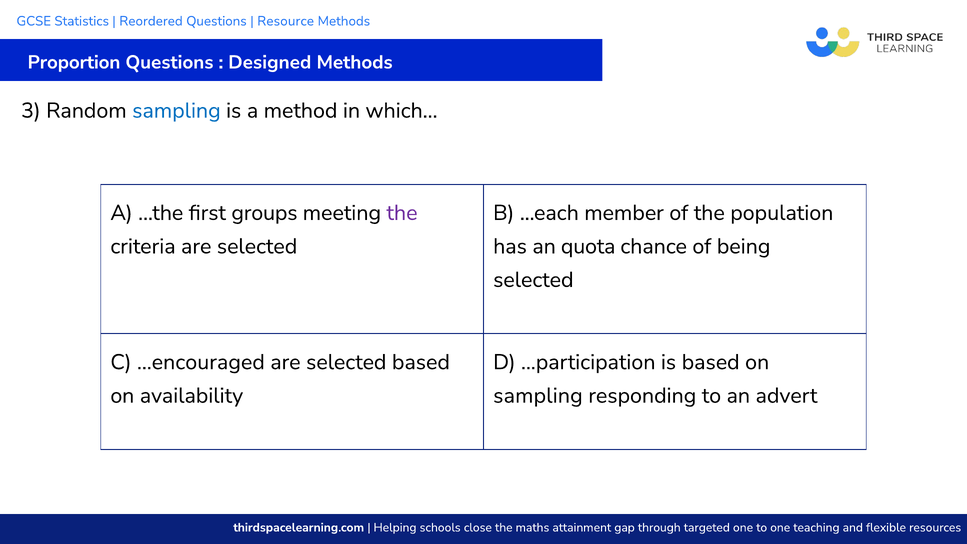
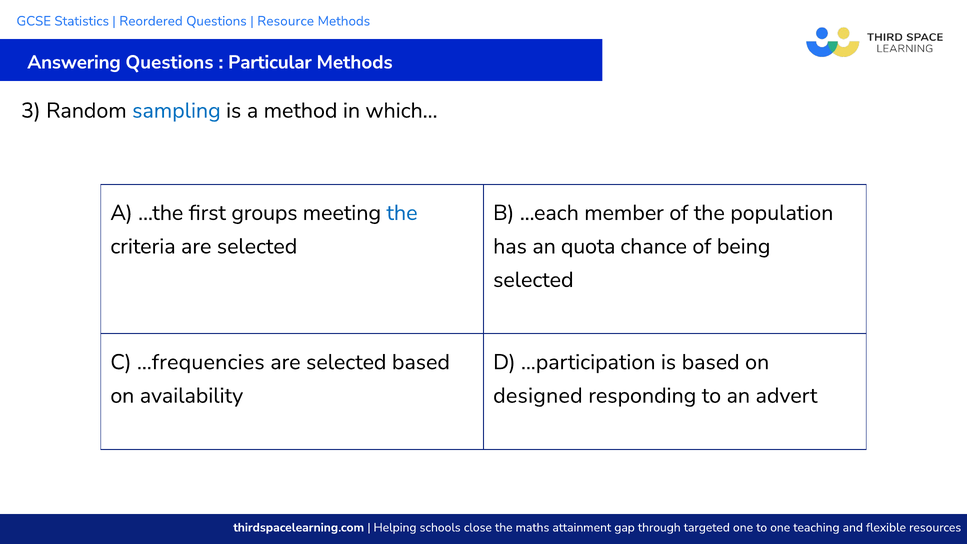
Proportion: Proportion -> Answering
Designed: Designed -> Particular
the at (402, 213) colour: purple -> blue
…encouraged: …encouraged -> …frequencies
sampling at (538, 396): sampling -> designed
